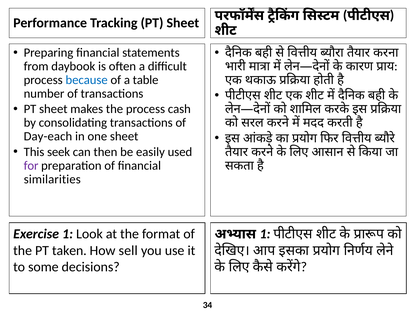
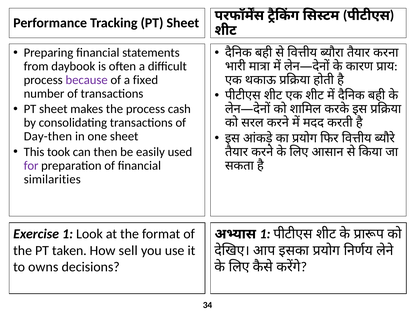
because colour: blue -> purple
table: table -> fixed
Day-each: Day-each -> Day-then
seek: seek -> took
some: some -> owns
